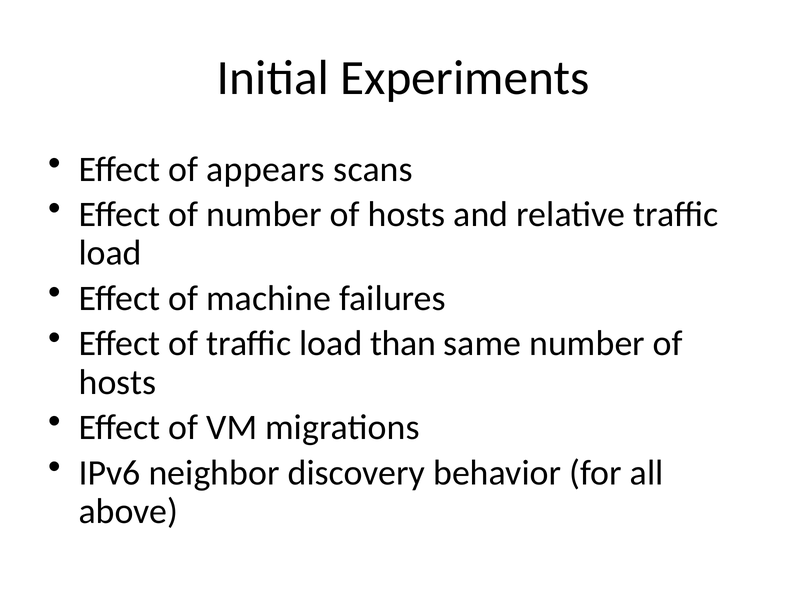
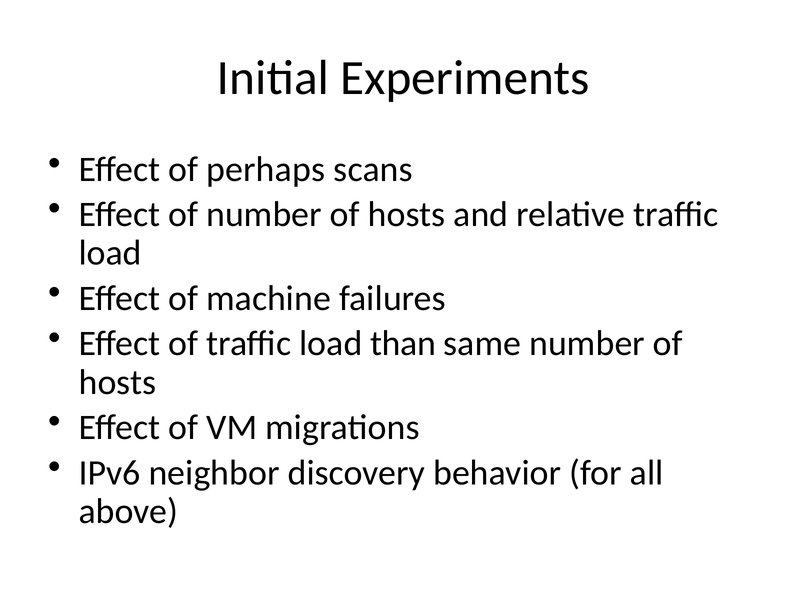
appears: appears -> perhaps
